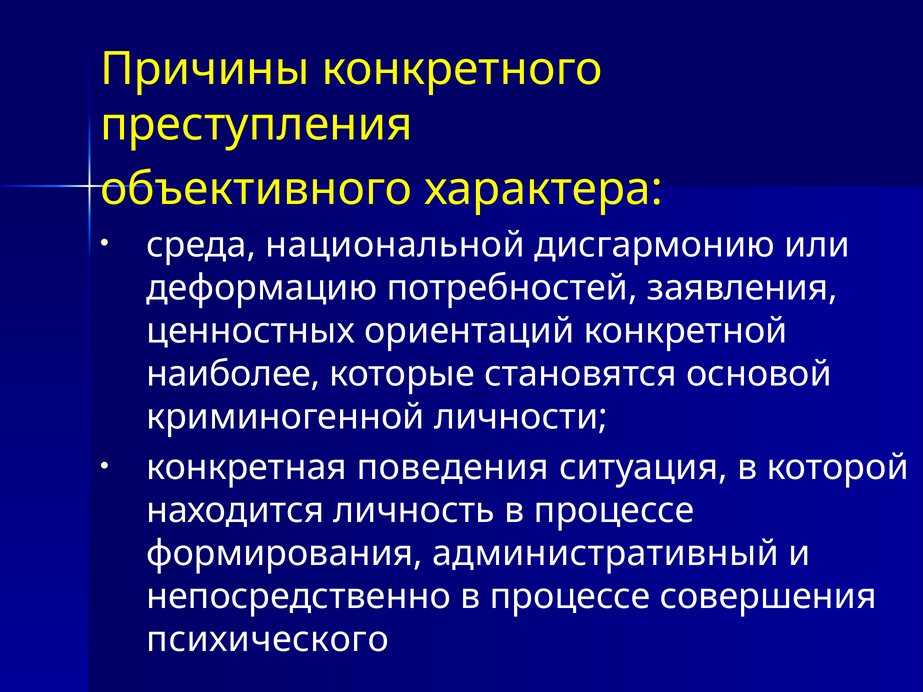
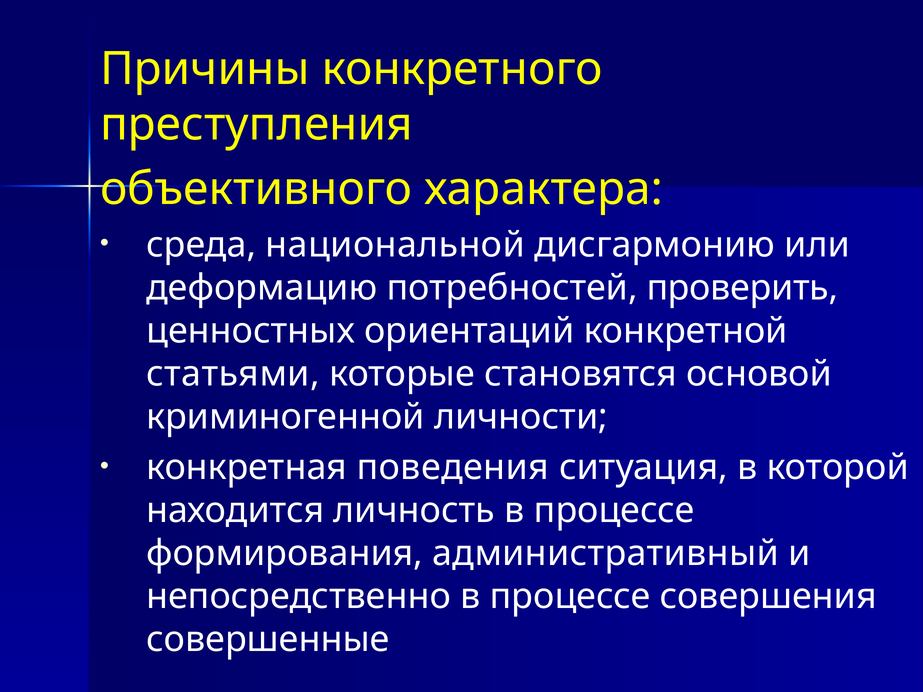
заявления: заявления -> проверить
наиболее: наиболее -> статьями
психического: психического -> совершенные
